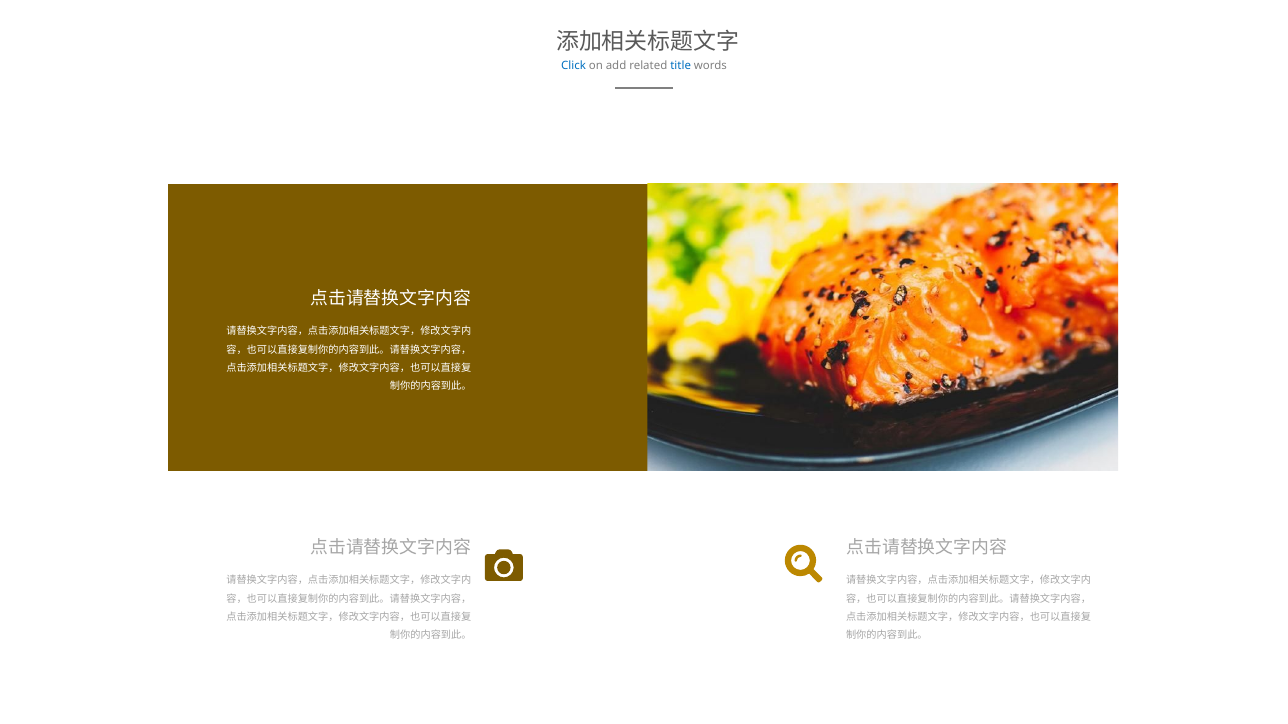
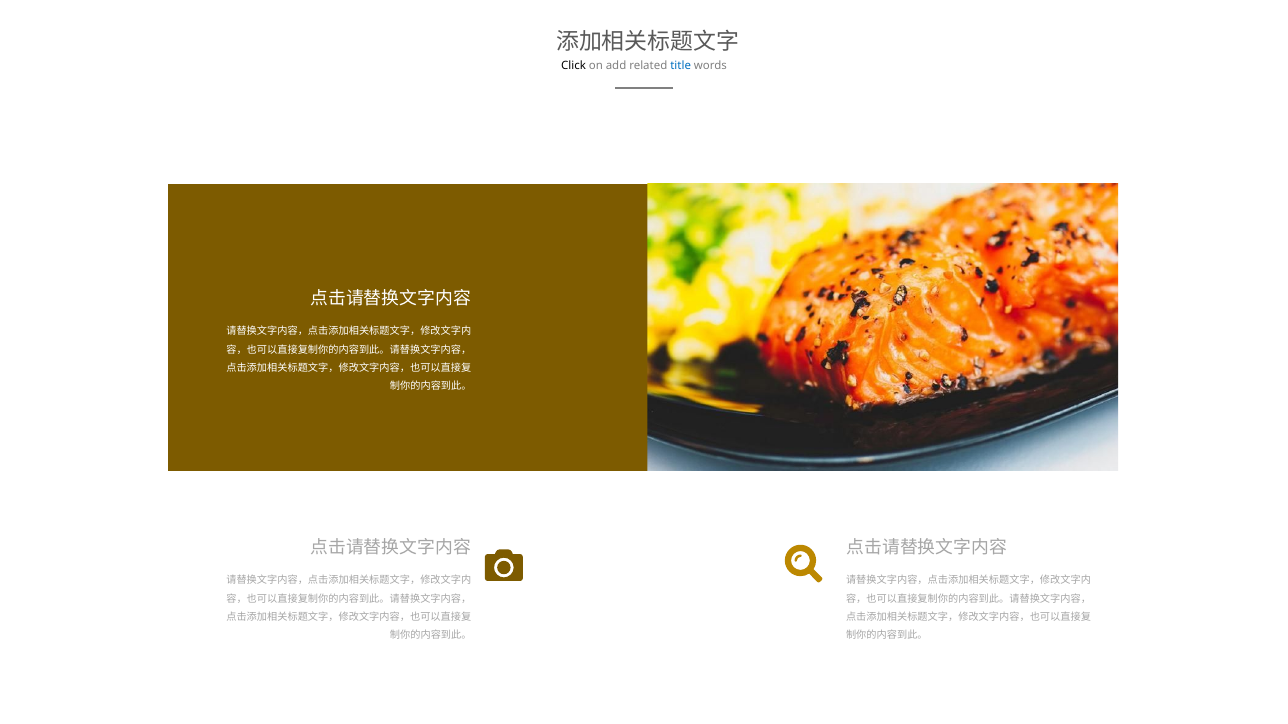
Click colour: blue -> black
